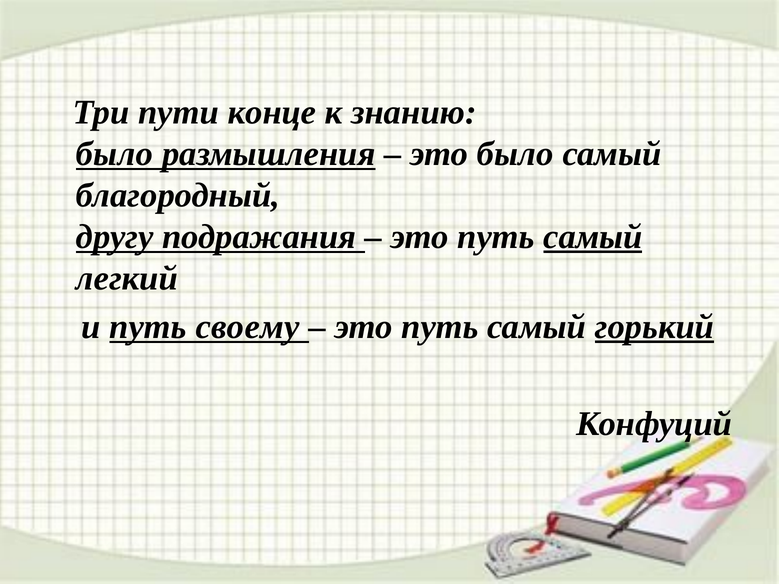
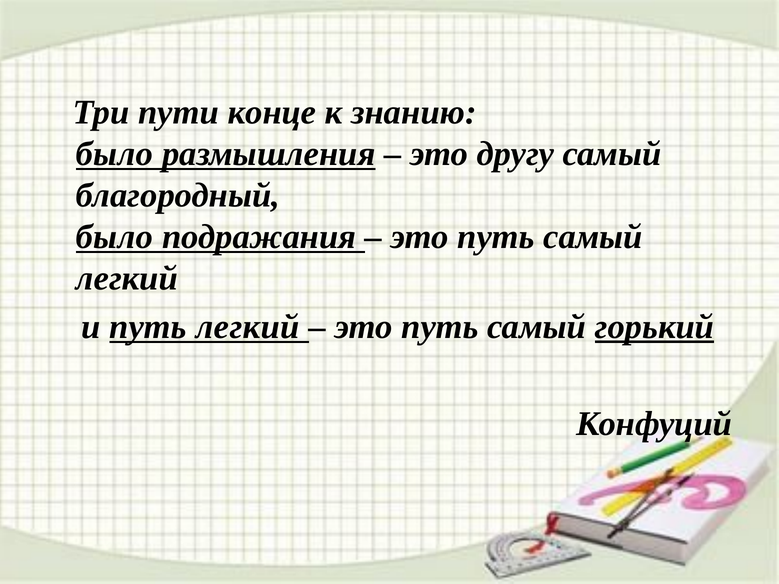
это было: было -> другу
другу at (115, 237): другу -> было
самый at (593, 237) underline: present -> none
путь своему: своему -> легкий
